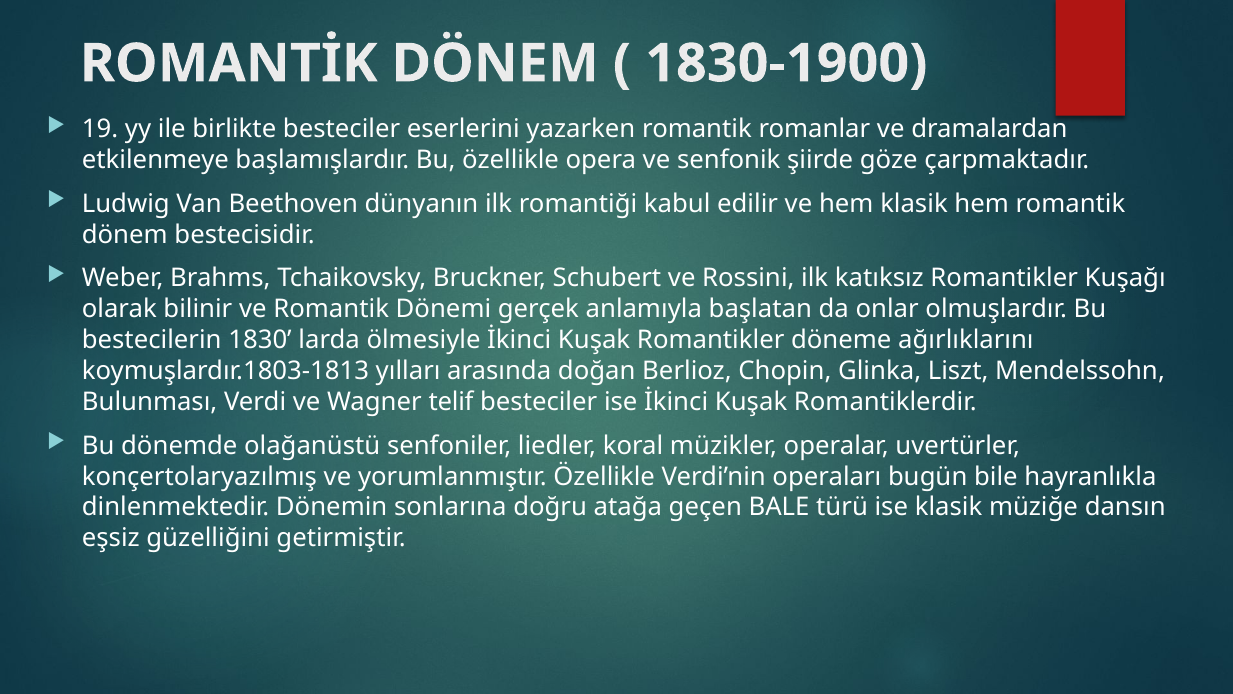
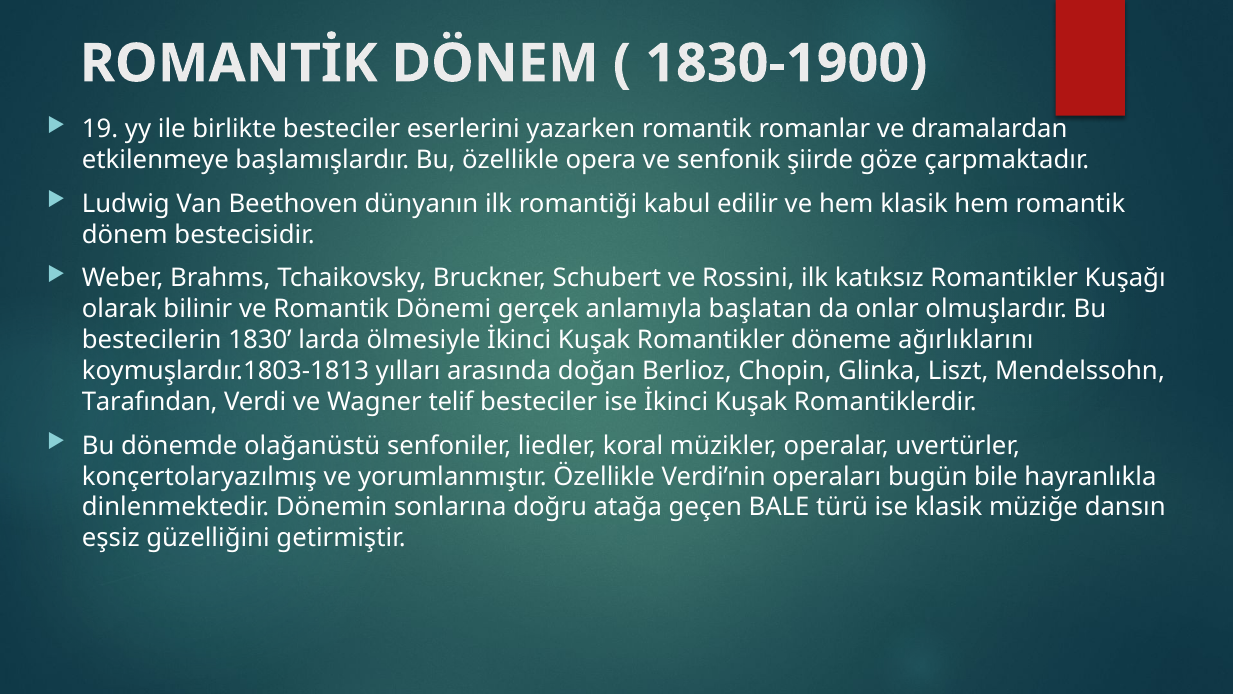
Bulunması: Bulunması -> Tarafından
